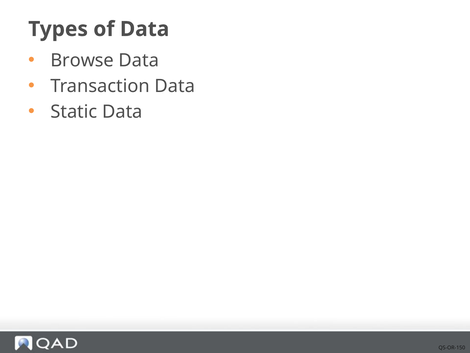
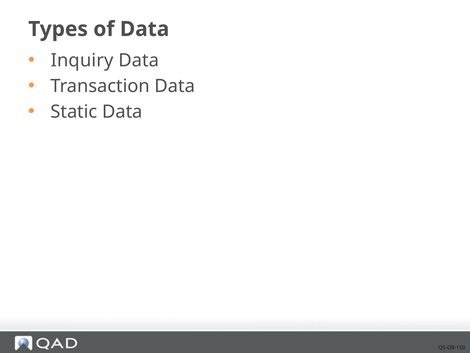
Browse: Browse -> Inquiry
